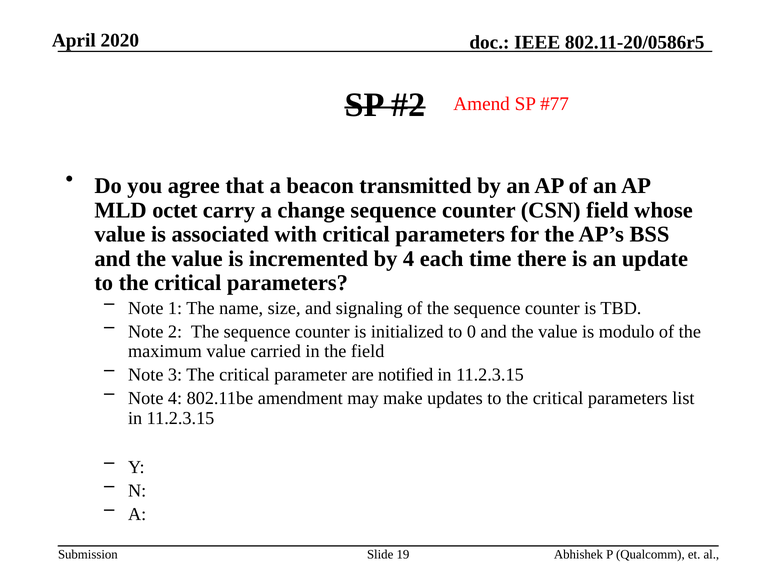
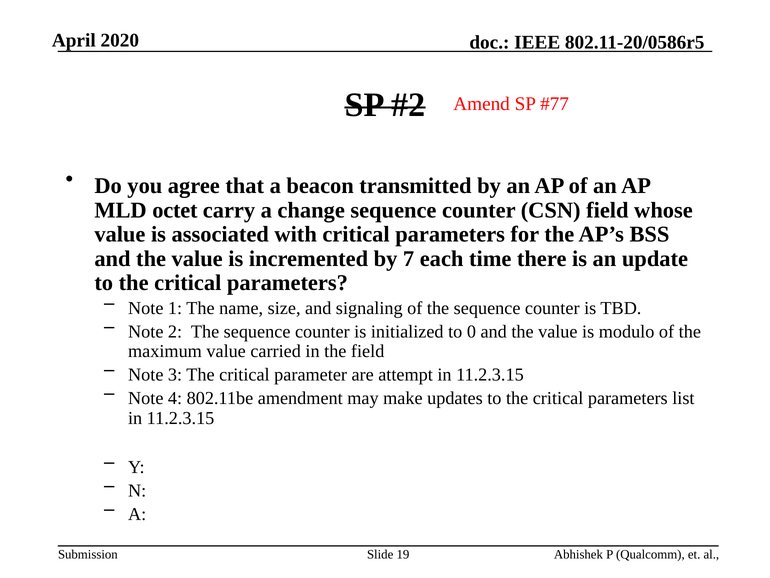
by 4: 4 -> 7
notified: notified -> attempt
